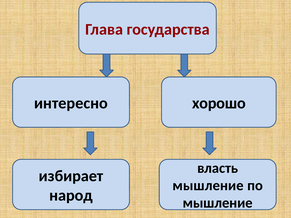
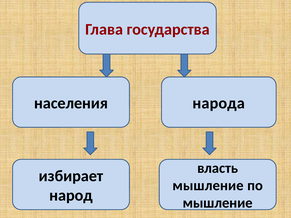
интересно: интересно -> населения
хорошо: хорошо -> народа
